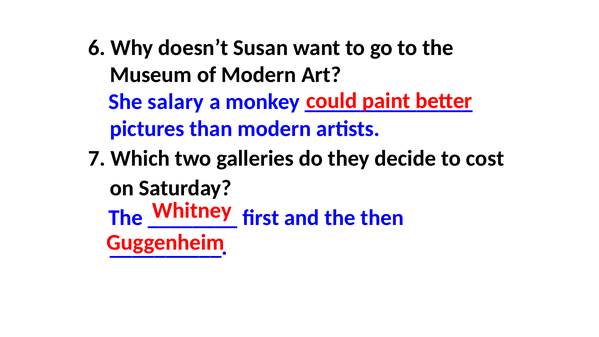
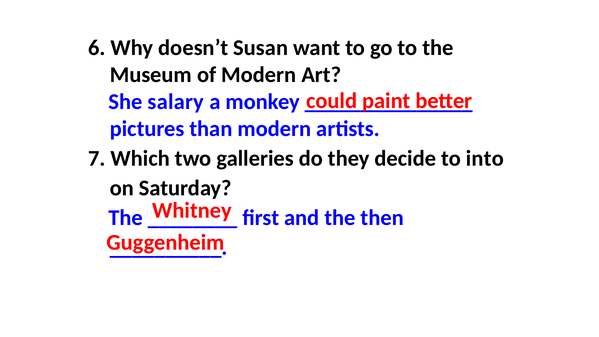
cost: cost -> into
